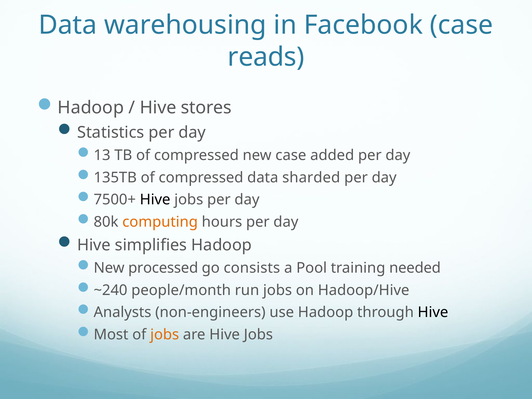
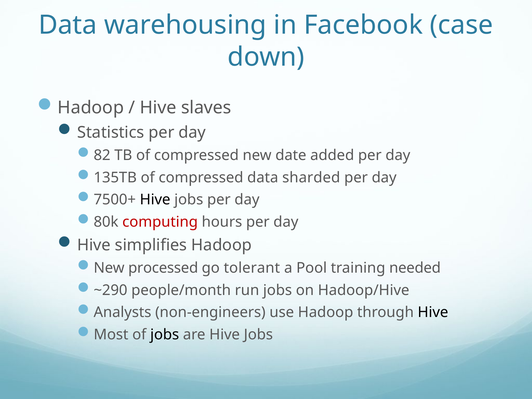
reads: reads -> down
stores: stores -> slaves
13: 13 -> 82
new case: case -> date
computing colour: orange -> red
consists: consists -> tolerant
~240: ~240 -> ~290
jobs at (165, 335) colour: orange -> black
